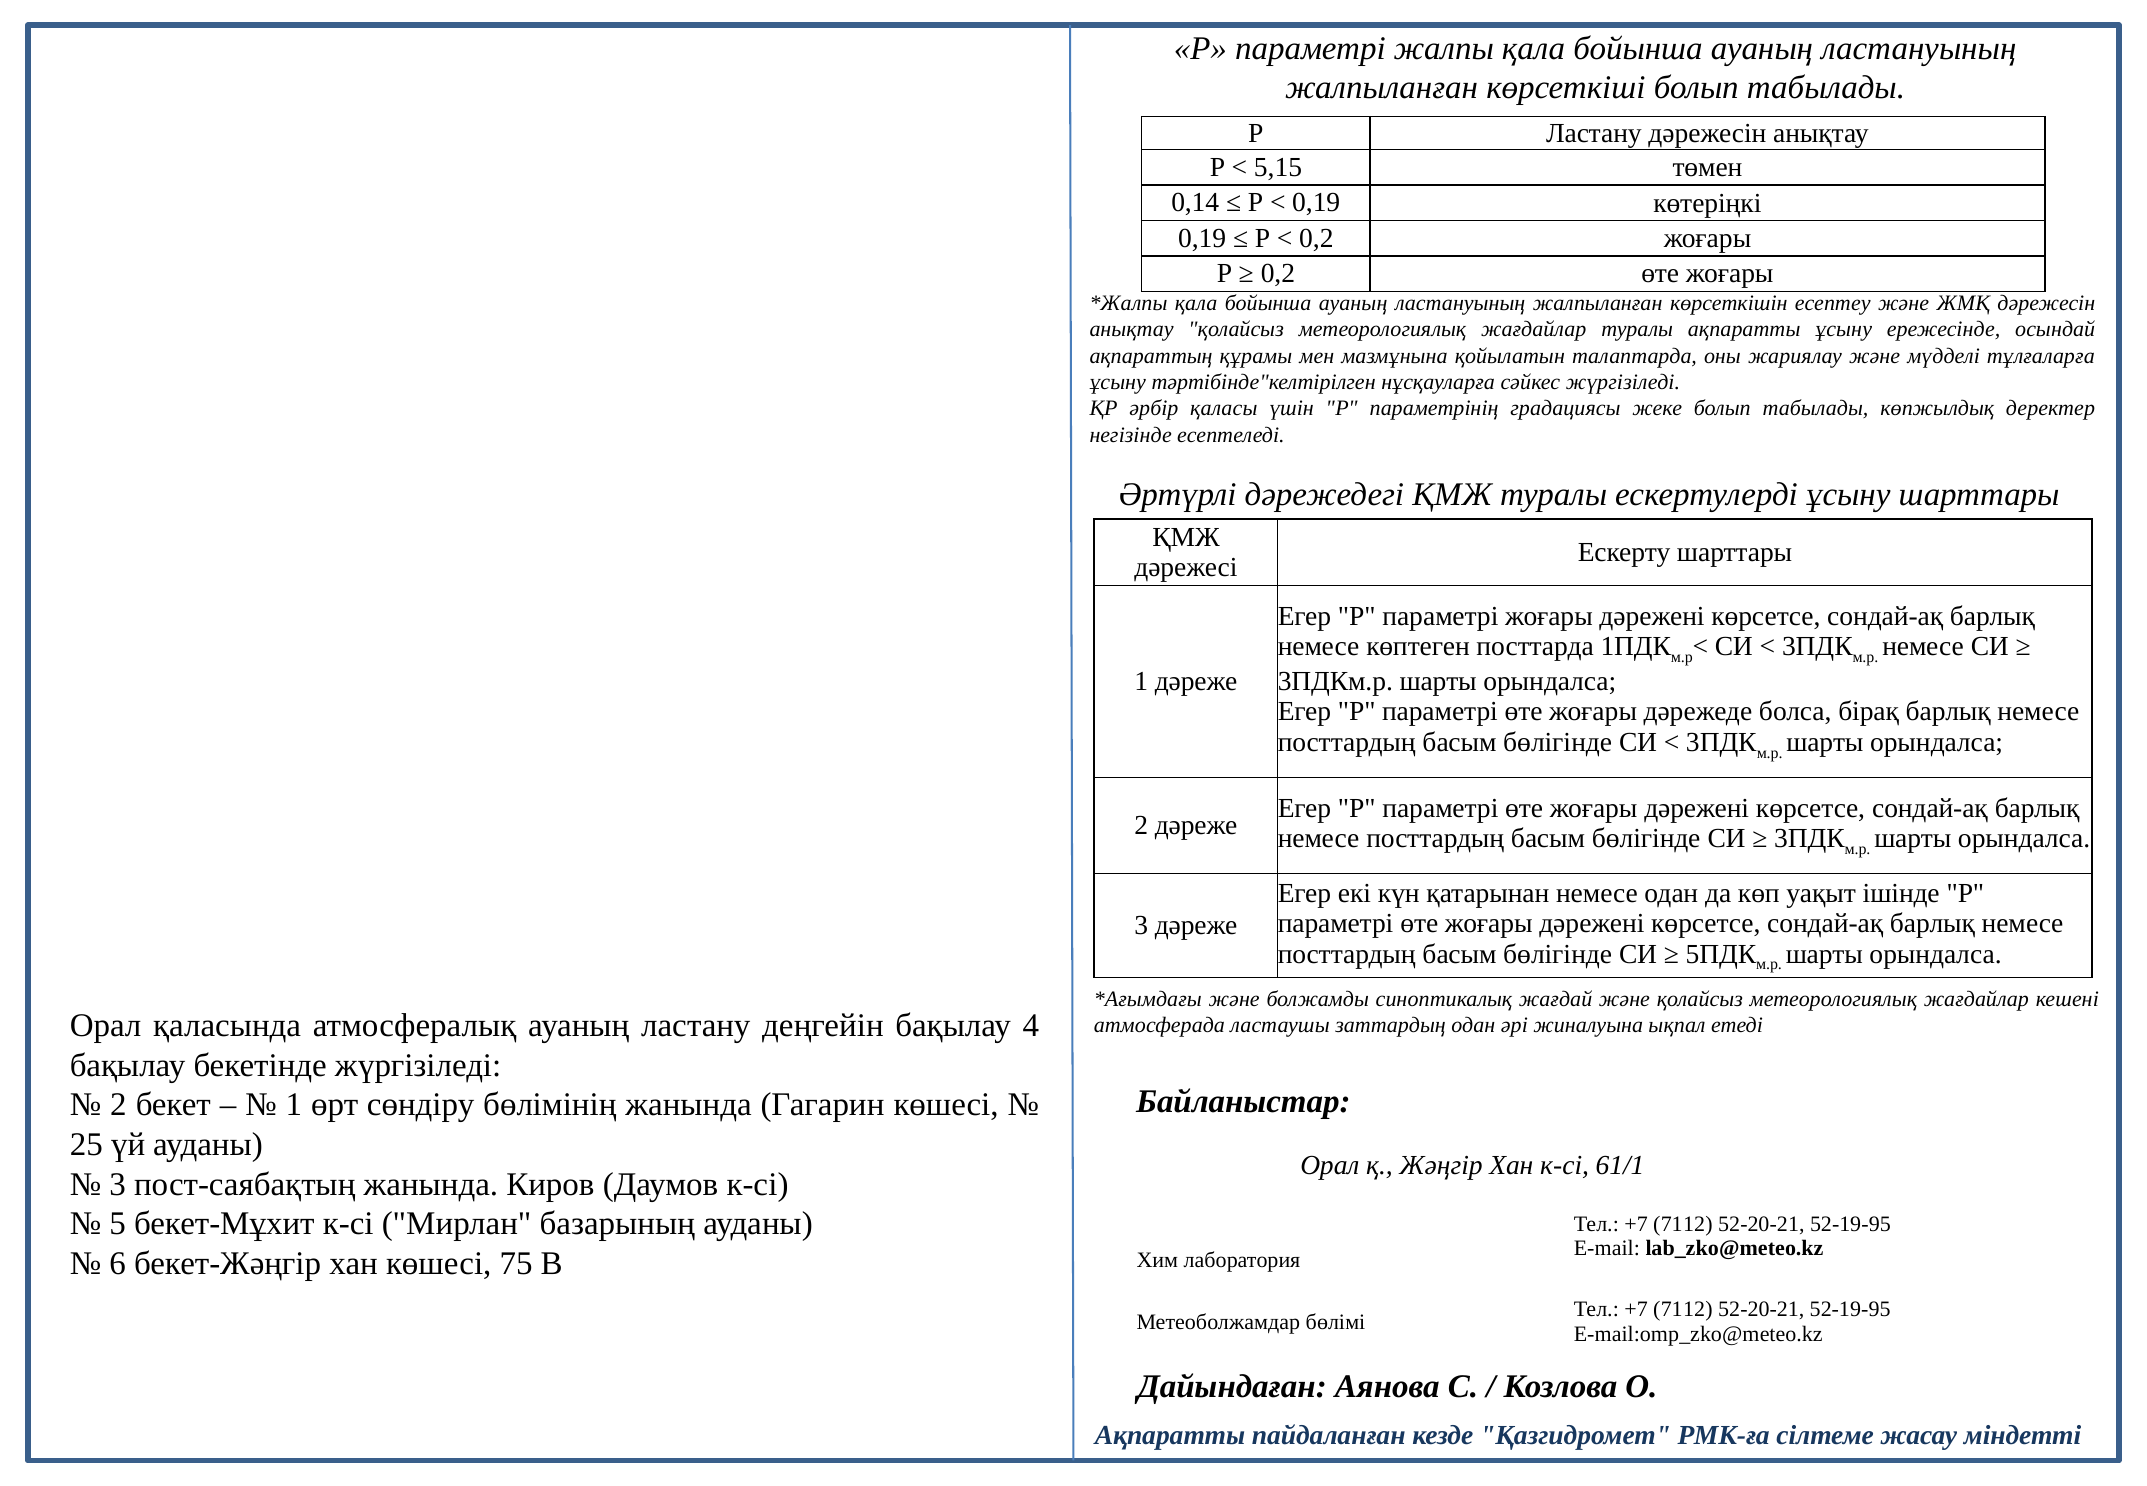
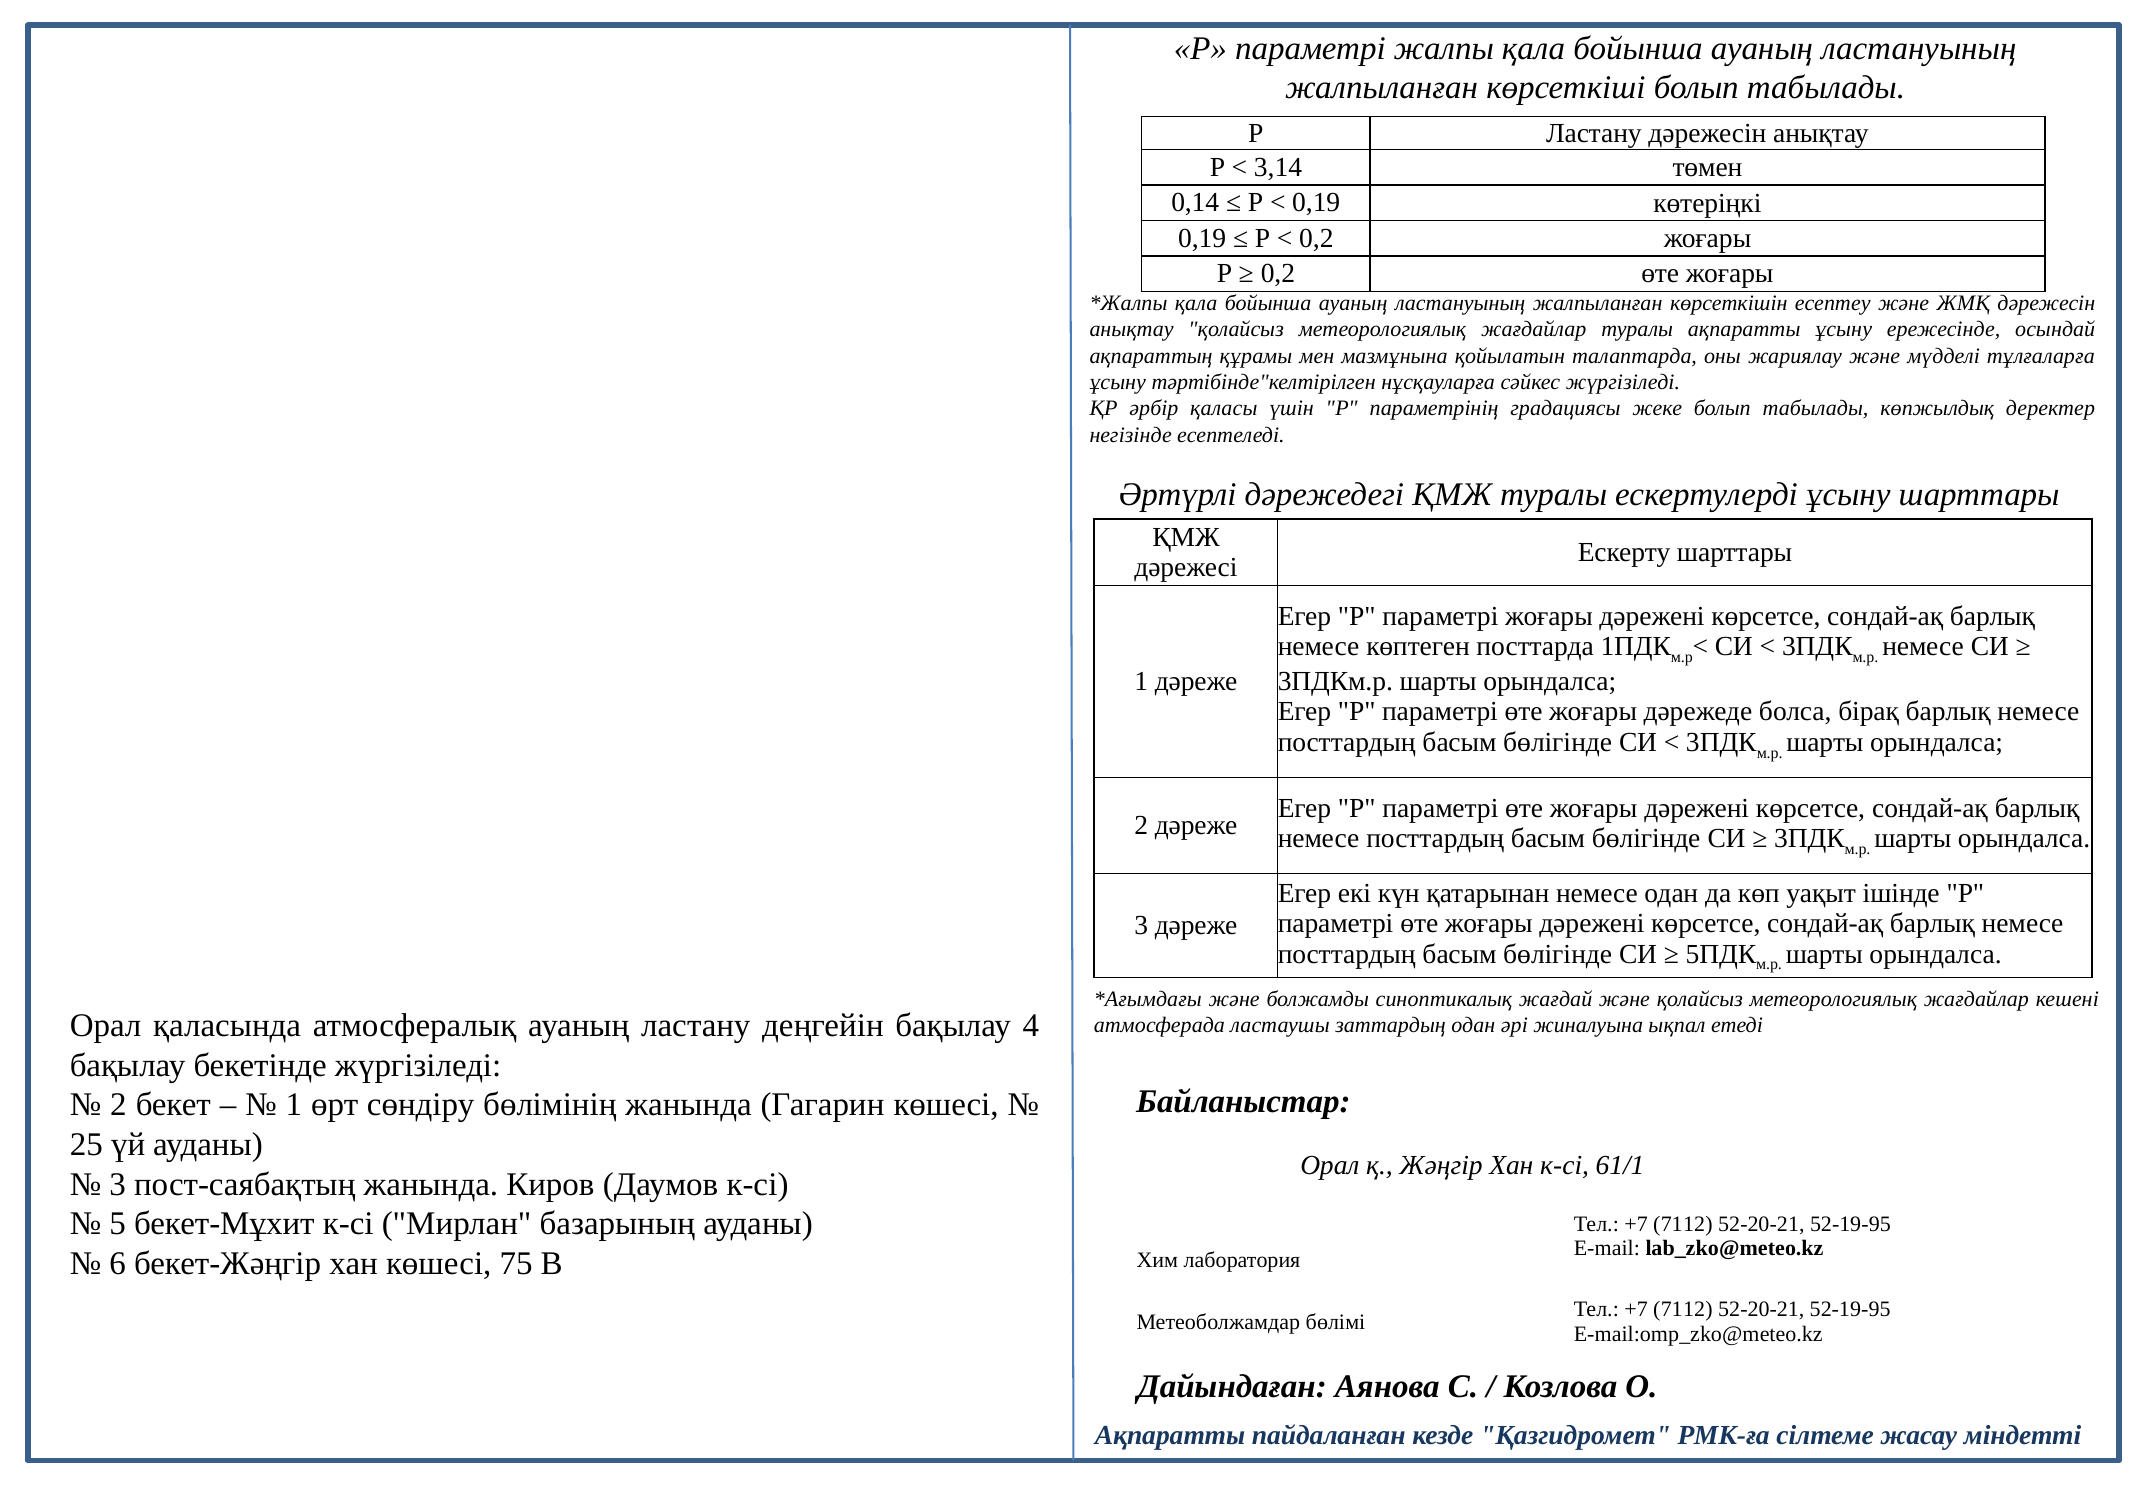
5,15: 5,15 -> 3,14
